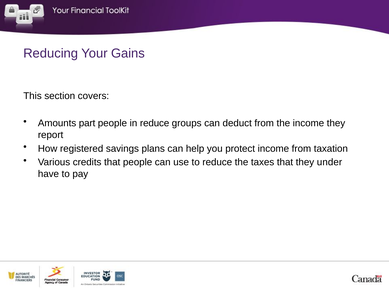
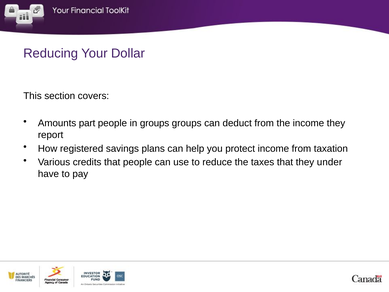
Gains: Gains -> Dollar
in reduce: reduce -> groups
